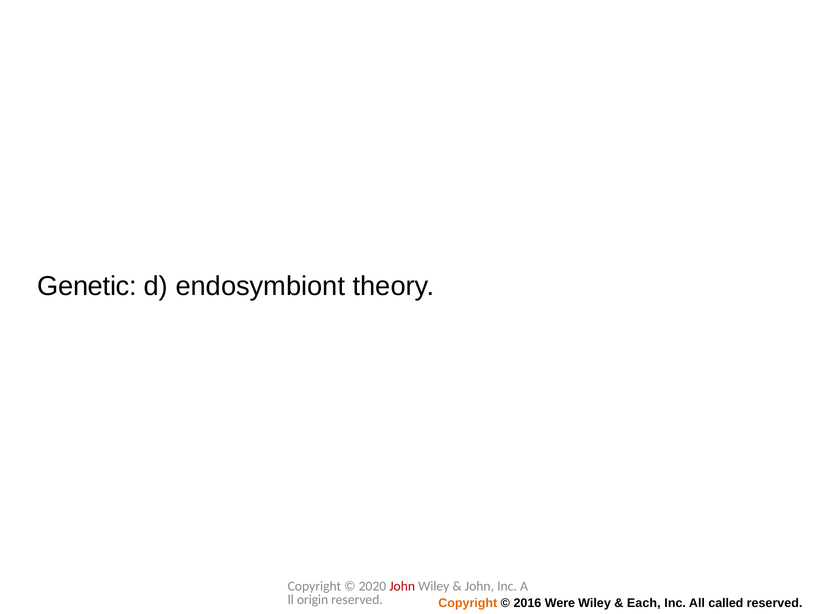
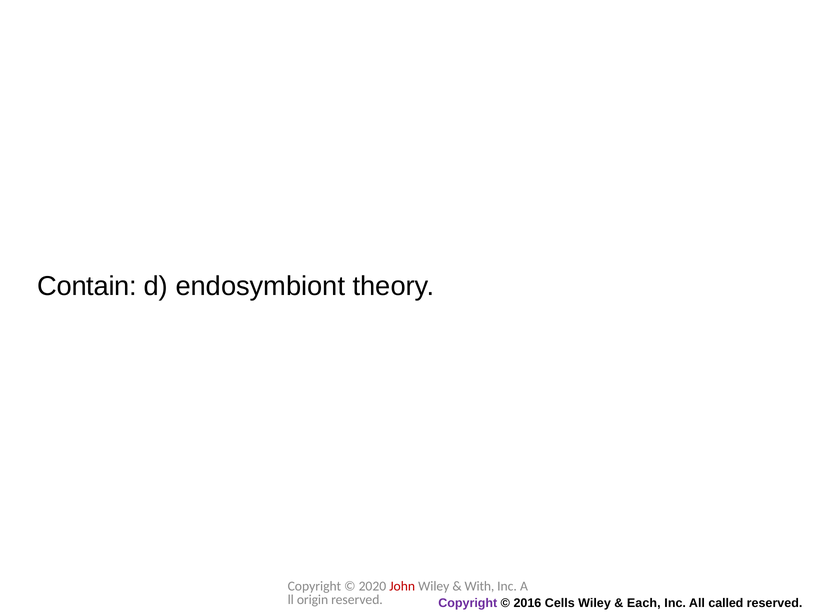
Genetic: Genetic -> Contain
John at (479, 586): John -> With
Copyright at (468, 603) colour: orange -> purple
Were: Were -> Cells
